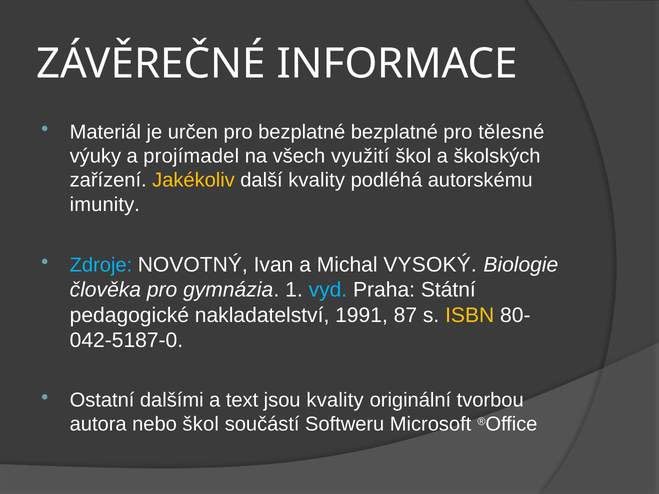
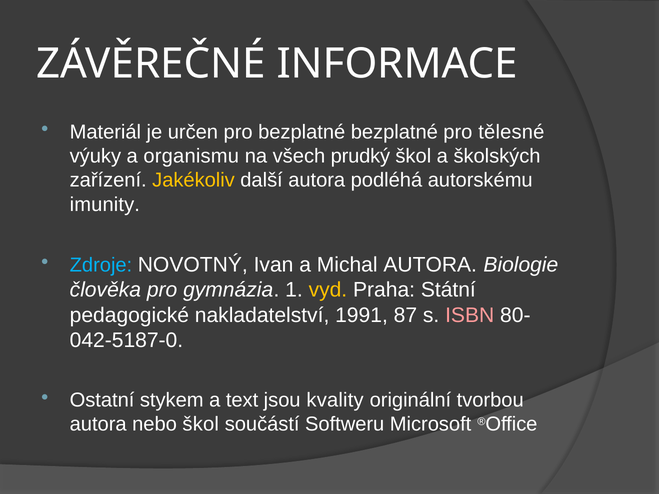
projímadel: projímadel -> organismu
využití: využití -> prudký
další kvality: kvality -> autora
Michal VYSOKÝ: VYSOKÝ -> AUTORA
vyd colour: light blue -> yellow
ISBN colour: yellow -> pink
dalšími: dalšími -> stykem
